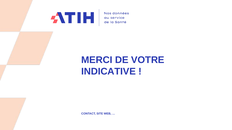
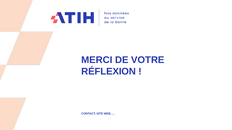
INDICATIVE: INDICATIVE -> RÉFLEXION
